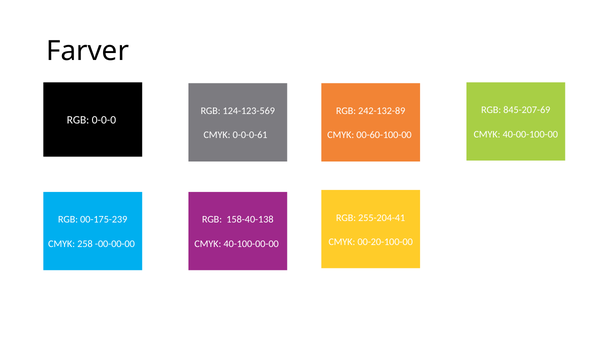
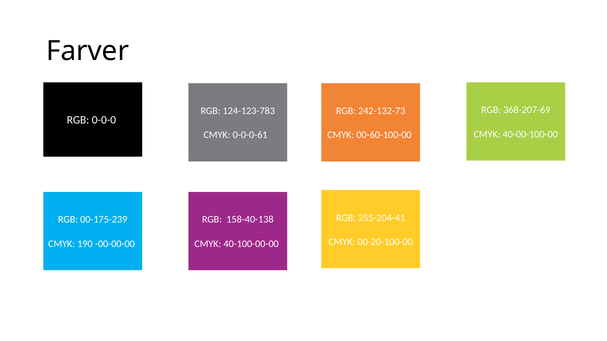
845-207-69: 845-207-69 -> 368-207-69
124-123-569: 124-123-569 -> 124-123-783
242-132-89: 242-132-89 -> 242-132-73
258: 258 -> 190
